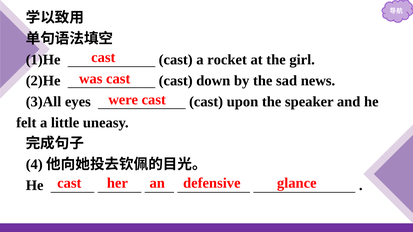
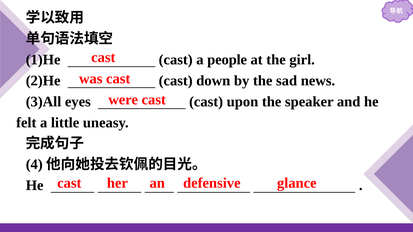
rocket: rocket -> people
